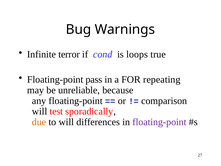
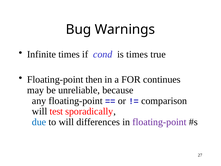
Infinite terror: terror -> times
is loops: loops -> times
pass: pass -> then
repeating: repeating -> continues
due colour: orange -> blue
